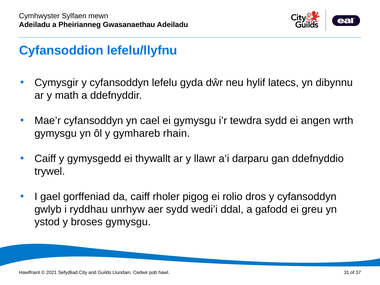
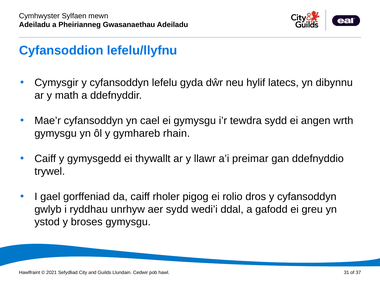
darparu: darparu -> preimar
